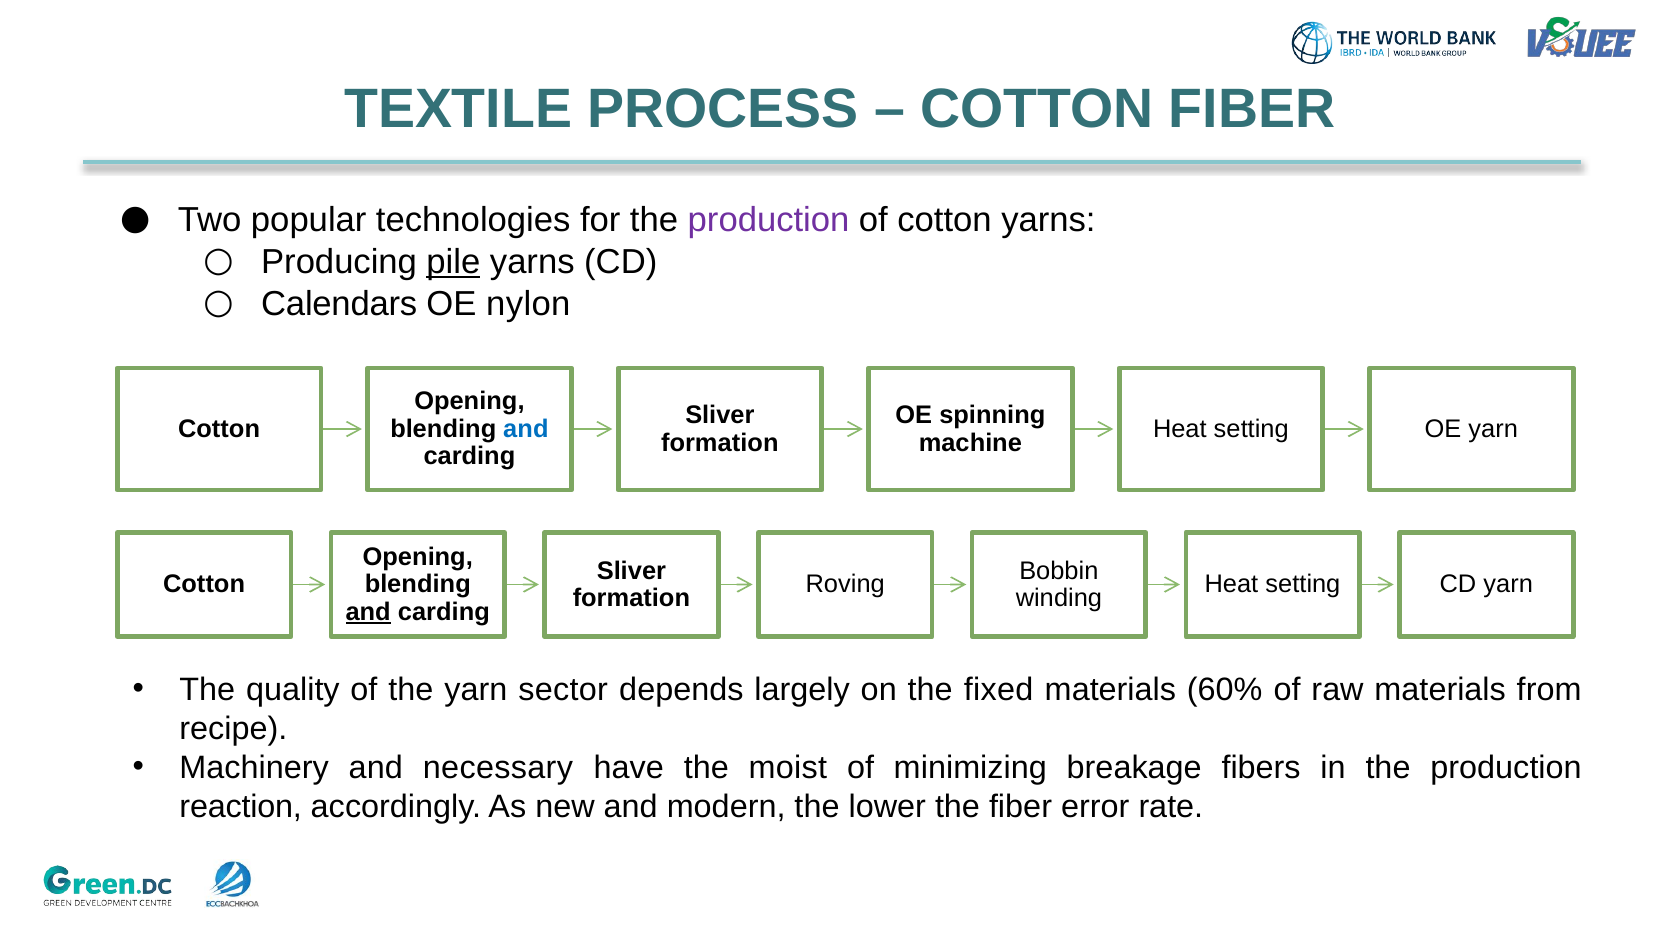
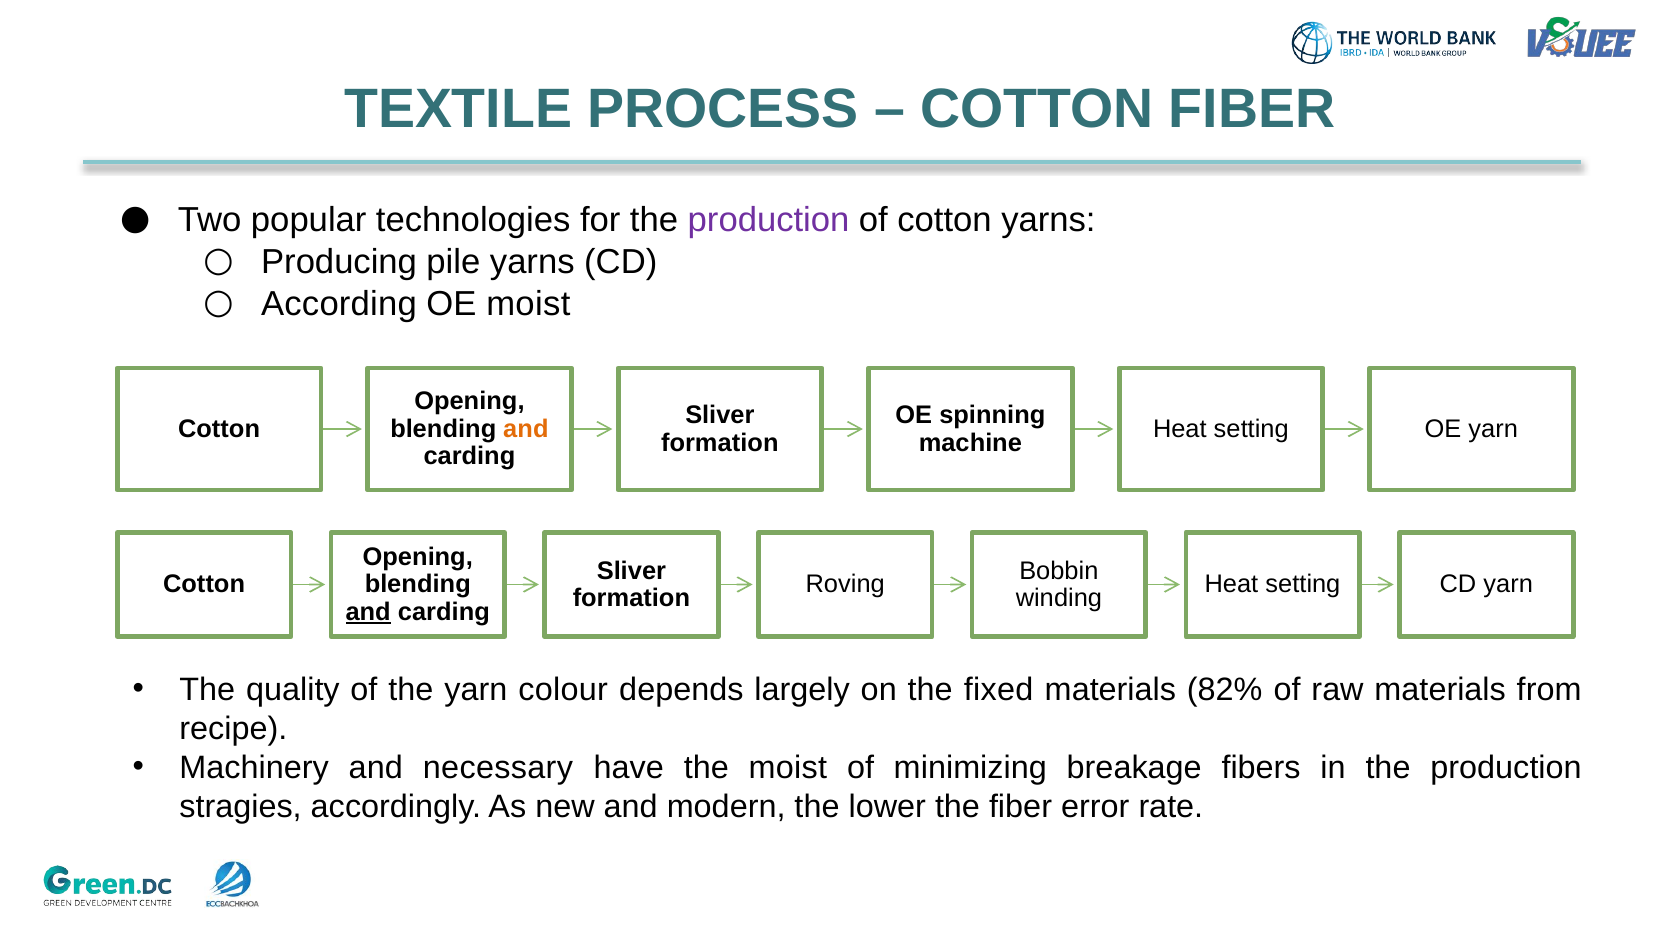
pile underline: present -> none
Calendars: Calendars -> According
OE nylon: nylon -> moist
and at (526, 429) colour: blue -> orange
sector: sector -> colour
60%: 60% -> 82%
reaction: reaction -> stragies
